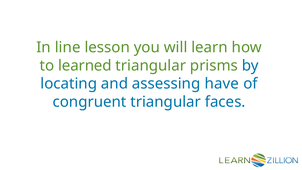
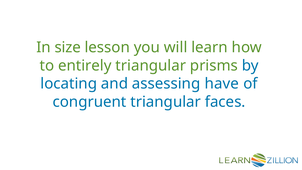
line: line -> size
learned: learned -> entirely
